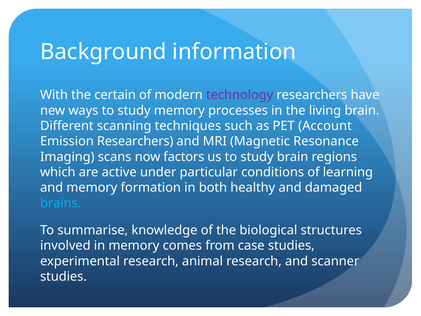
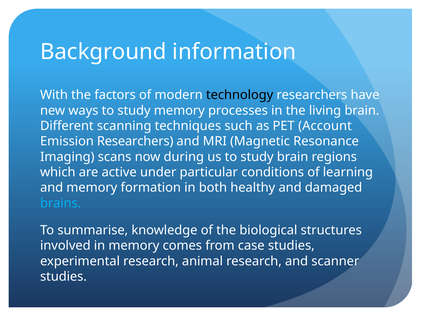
certain: certain -> factors
technology colour: purple -> black
factors: factors -> during
